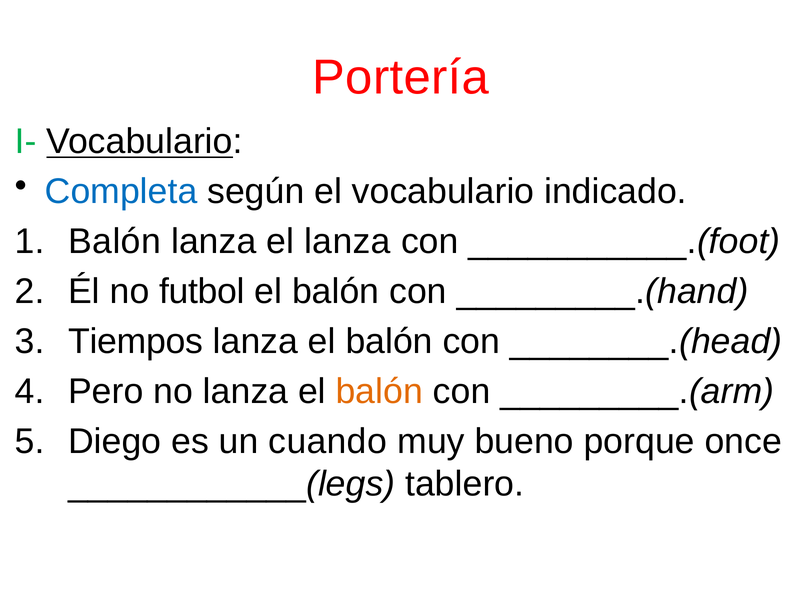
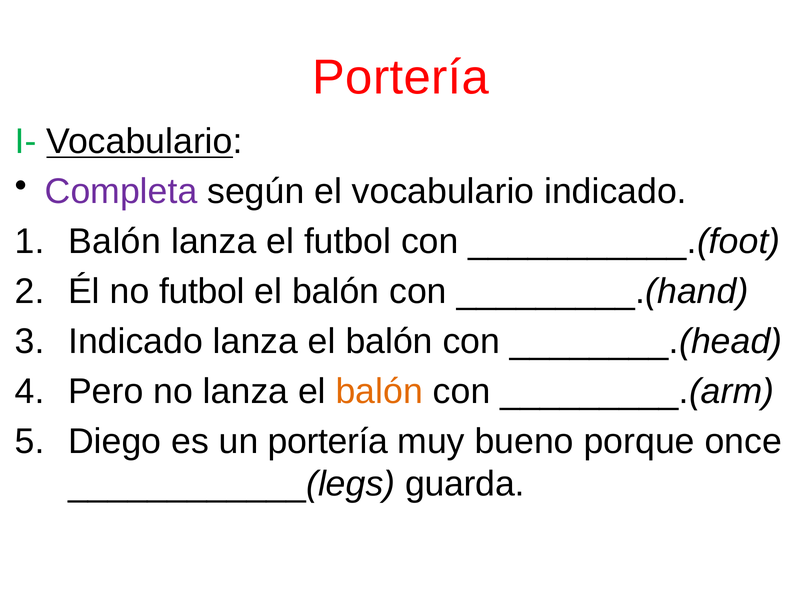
Completa colour: blue -> purple
el lanza: lanza -> futbol
Tiempos at (136, 341): Tiempos -> Indicado
un cuando: cuando -> portería
tablero: tablero -> guarda
